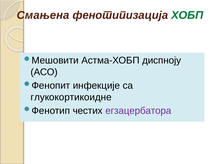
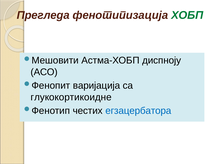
Смањена: Смањена -> Прегледа
инфекције: инфекције -> варијација
егзацербатора colour: purple -> blue
